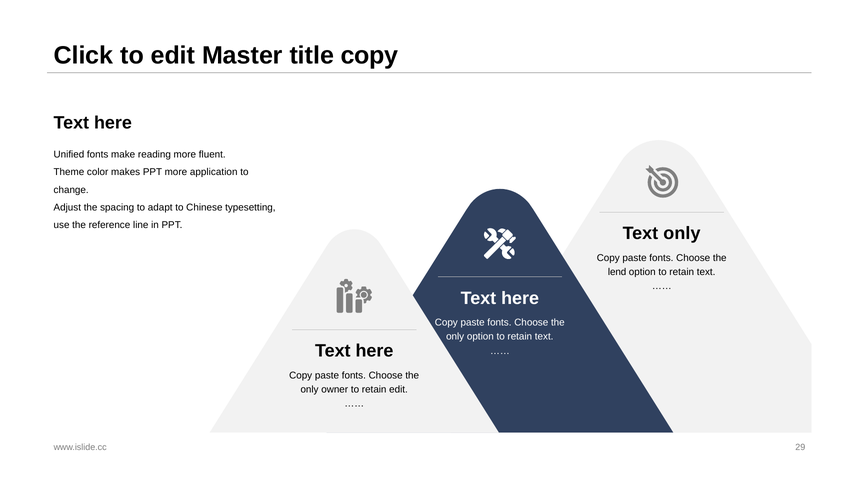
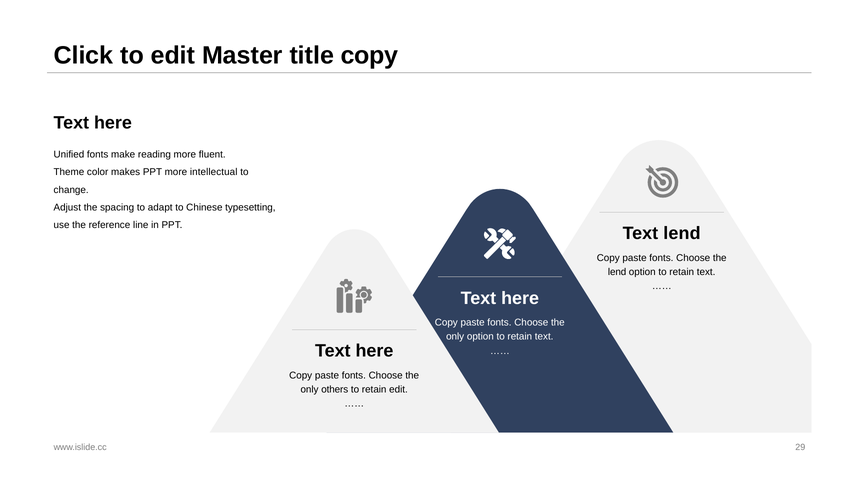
application: application -> intellectual
Text only: only -> lend
owner: owner -> others
